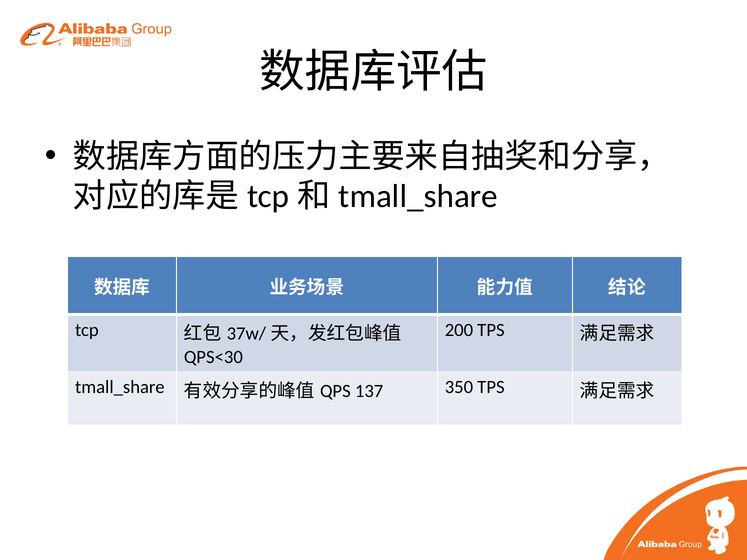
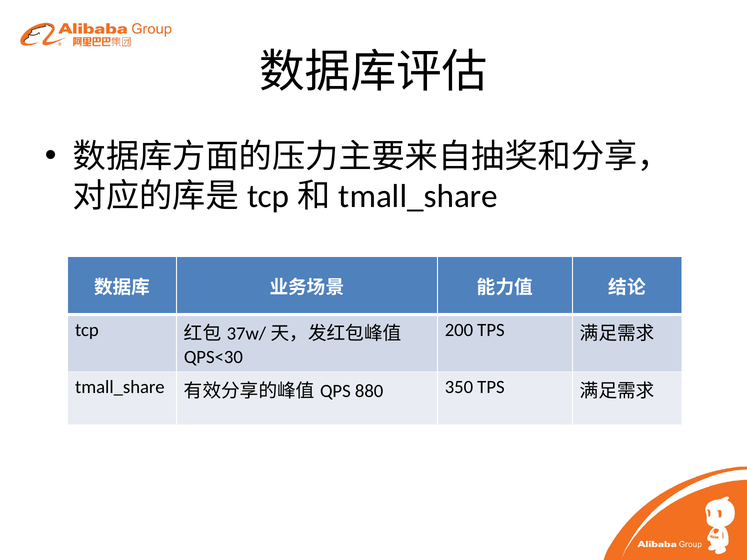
137: 137 -> 880
